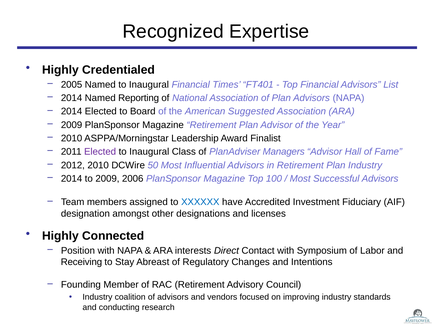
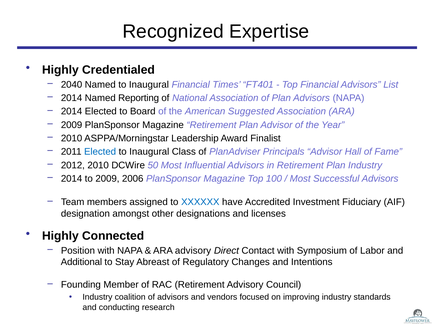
2005: 2005 -> 2040
Elected at (100, 152) colour: purple -> blue
Managers: Managers -> Principals
ARA interests: interests -> advisory
Receiving: Receiving -> Additional
